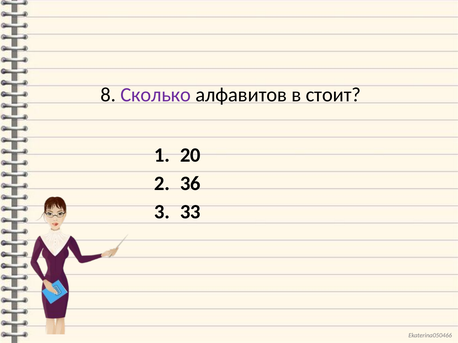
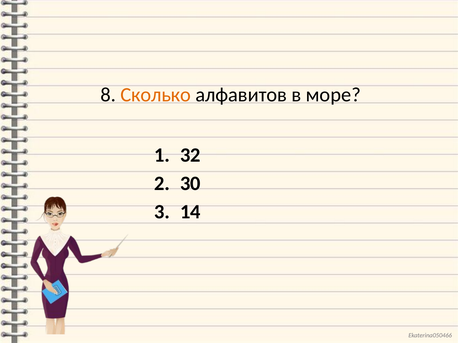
Сколько colour: purple -> orange
стоит: стоит -> море
20: 20 -> 32
36: 36 -> 30
33: 33 -> 14
